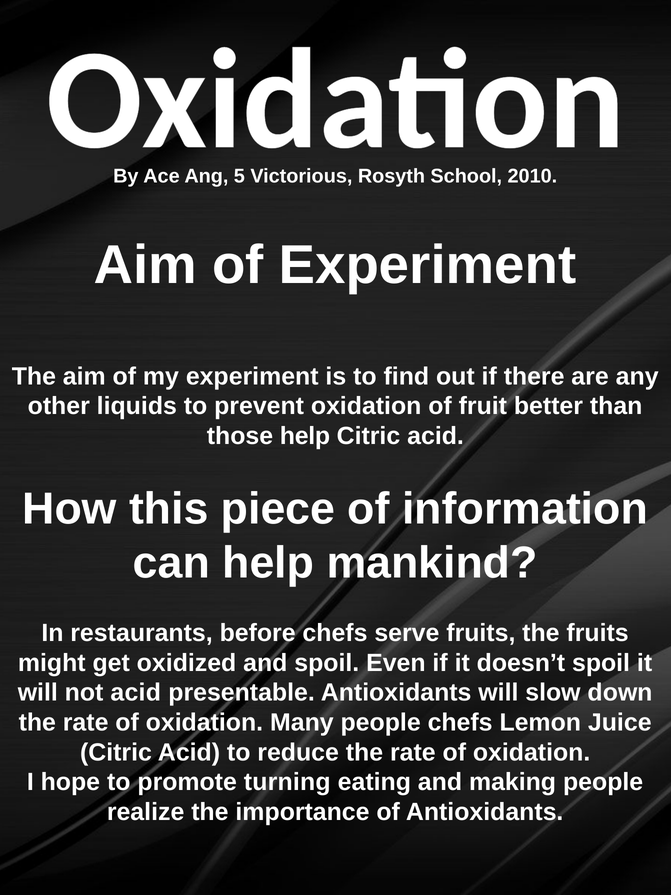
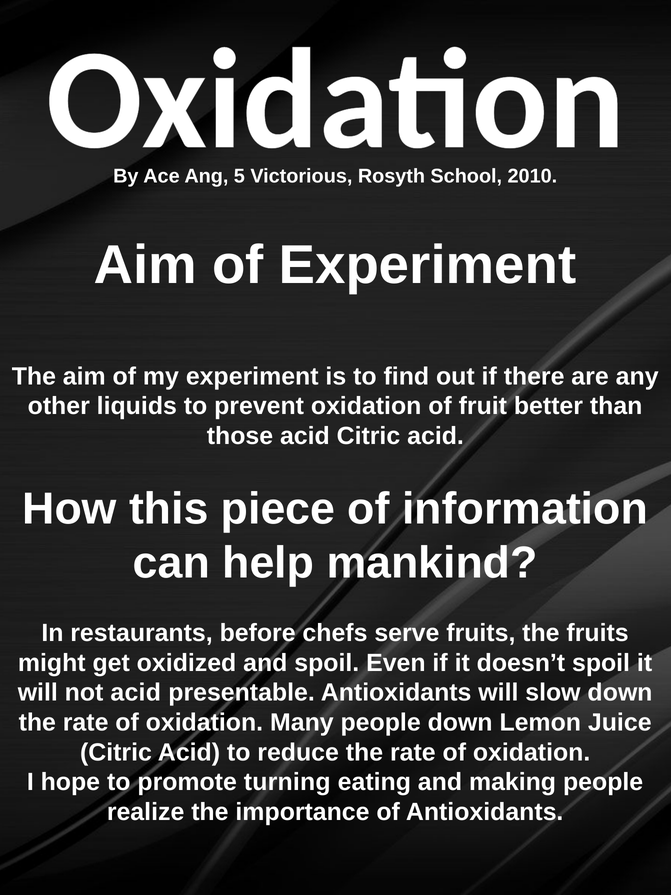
those help: help -> acid
people chefs: chefs -> down
